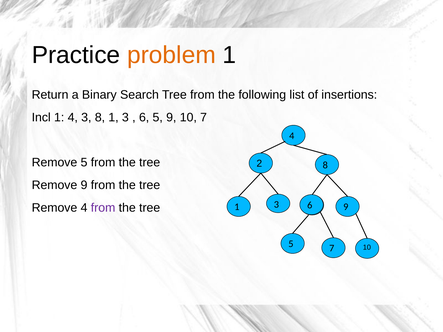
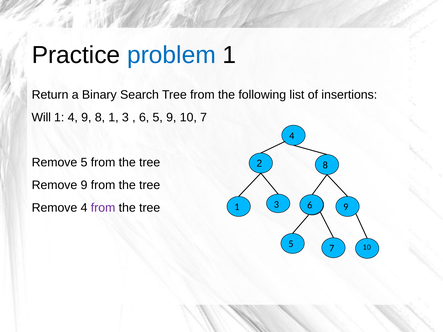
problem colour: orange -> blue
Incl: Incl -> Will
1 4 3: 3 -> 9
